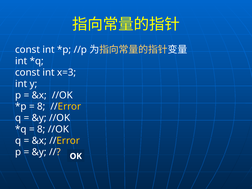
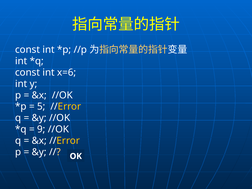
x=3: x=3 -> x=6
8 at (41, 107): 8 -> 5
8 at (41, 129): 8 -> 9
